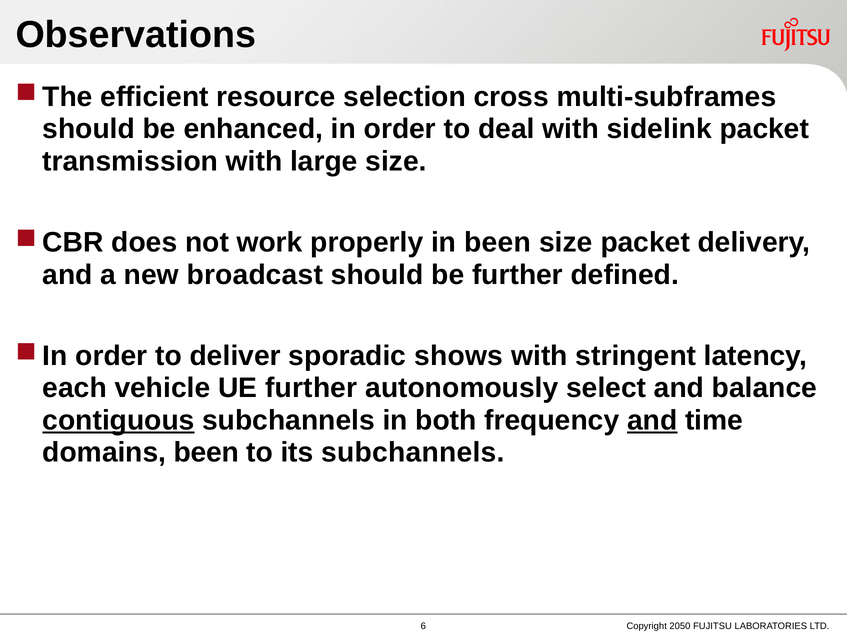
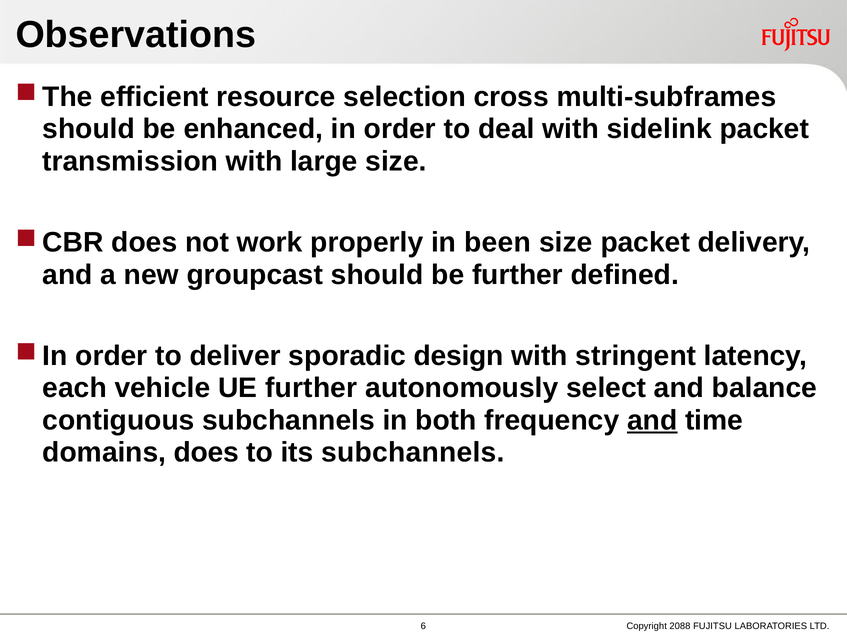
broadcast: broadcast -> groupcast
shows: shows -> design
contiguous underline: present -> none
domains been: been -> does
2050: 2050 -> 2088
